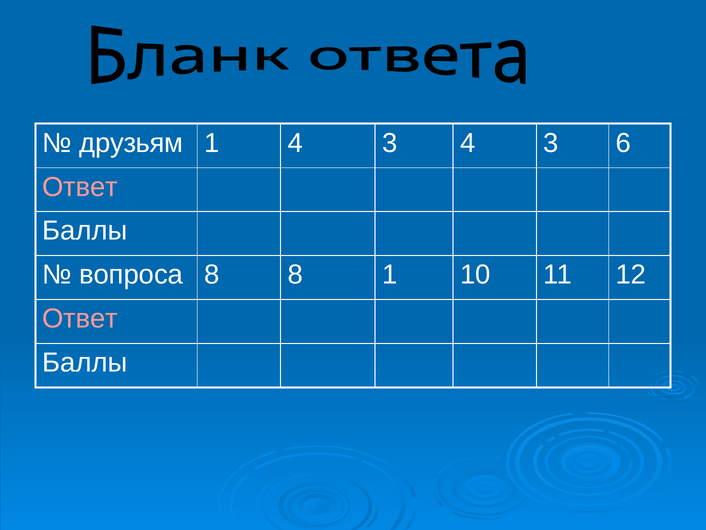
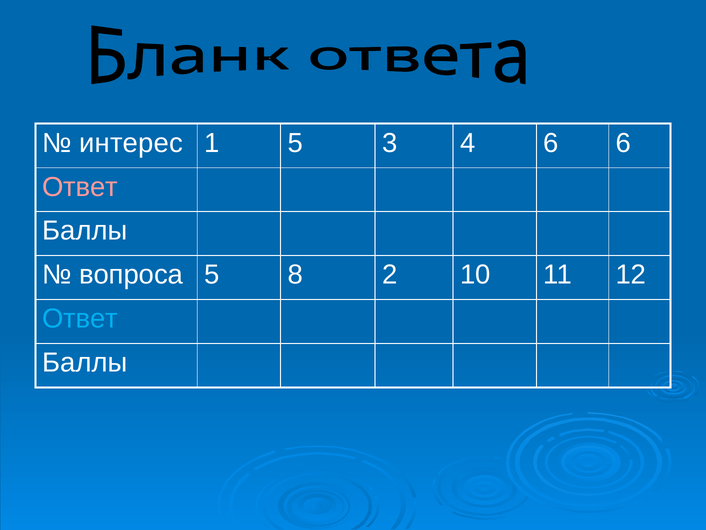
друзьям: друзьям -> интерес
1 4: 4 -> 5
3 4 3: 3 -> 6
вопроса 8: 8 -> 5
8 1: 1 -> 2
Ответ at (80, 319) colour: pink -> light blue
